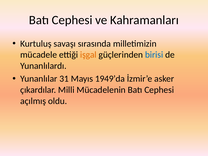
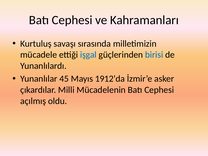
işgal colour: orange -> blue
31: 31 -> 45
1949’da: 1949’da -> 1912’da
